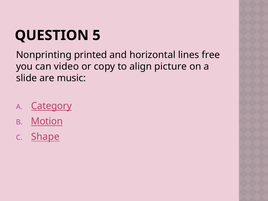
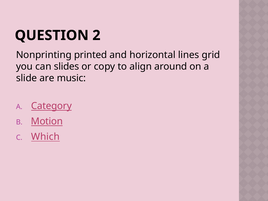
5: 5 -> 2
free: free -> grid
video: video -> slides
picture: picture -> around
Shape: Shape -> Which
